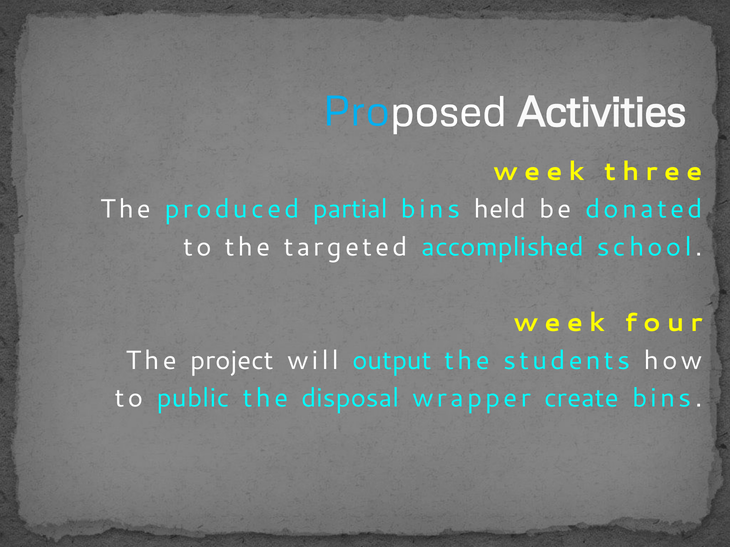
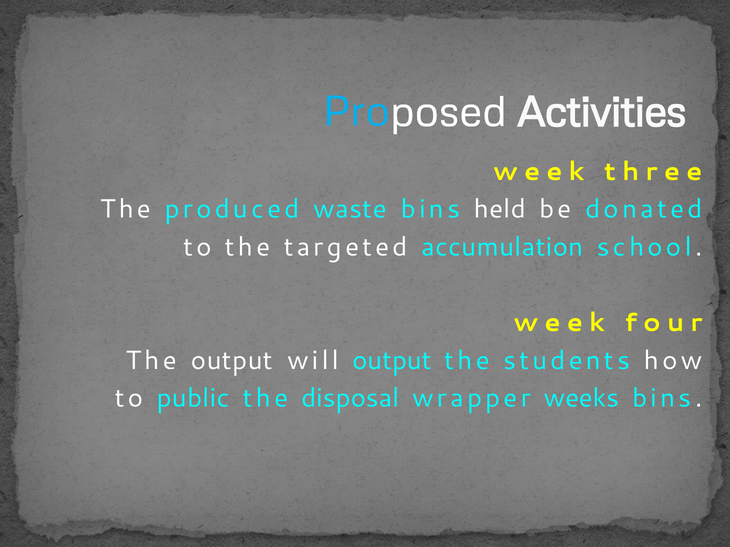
partial: partial -> waste
accomplished: accomplished -> accumulation
The project: project -> output
create: create -> weeks
